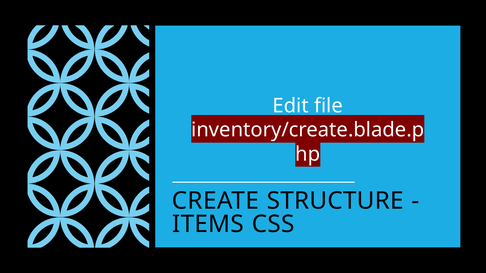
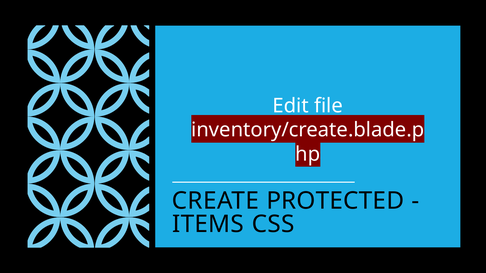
STRUCTURE: STRUCTURE -> PROTECTED
